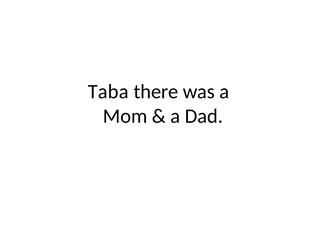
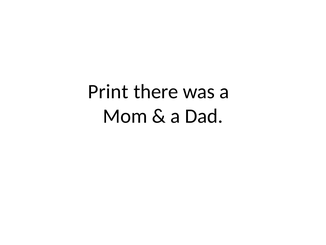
Taba: Taba -> Print
